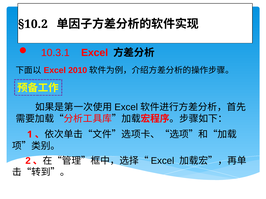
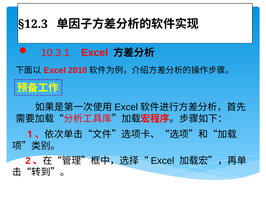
§10.2: §10.2 -> §12.3
